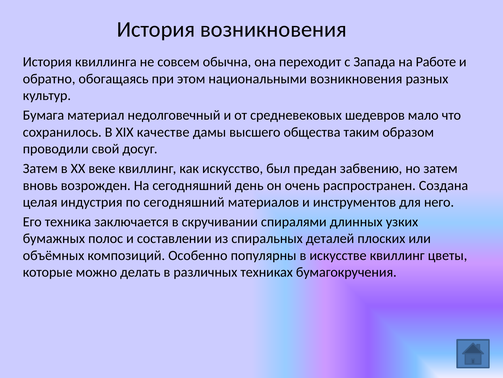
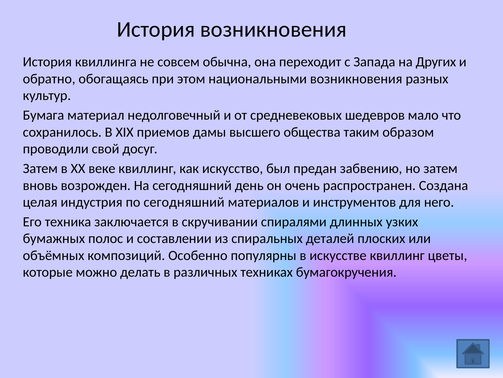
Работе: Работе -> Других
качестве: качестве -> приемов
